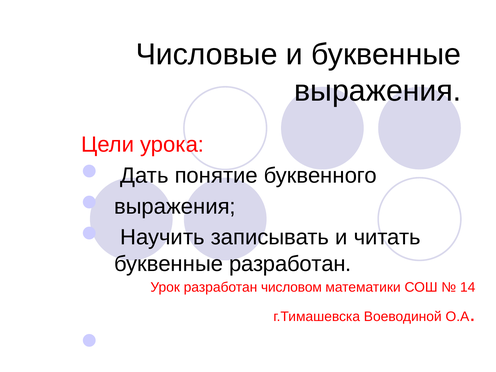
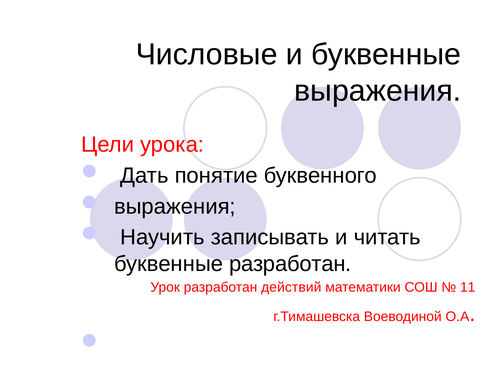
числовом: числовом -> действий
14: 14 -> 11
